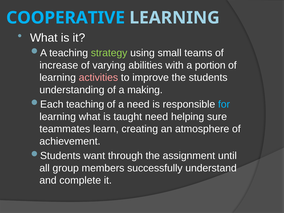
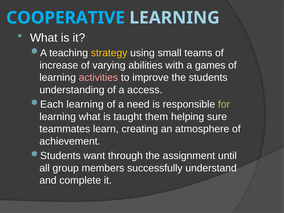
strategy colour: light green -> yellow
portion: portion -> games
making: making -> access
teaching at (85, 104): teaching -> learning
for colour: light blue -> light green
taught need: need -> them
